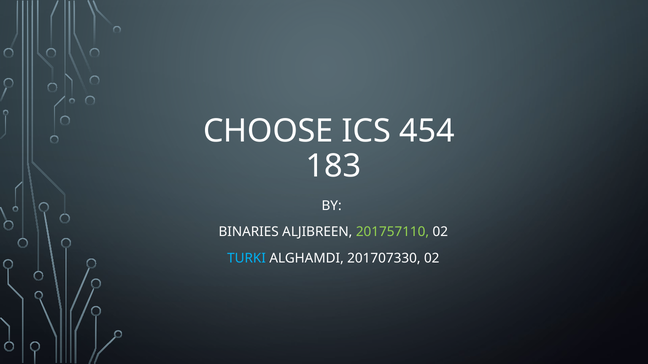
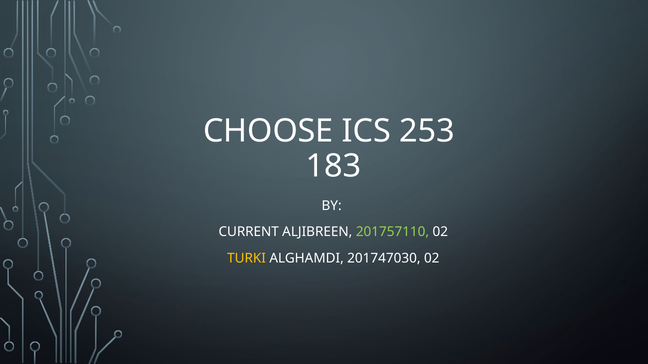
454: 454 -> 253
BINARIES: BINARIES -> CURRENT
TURKI colour: light blue -> yellow
201707330: 201707330 -> 201747030
